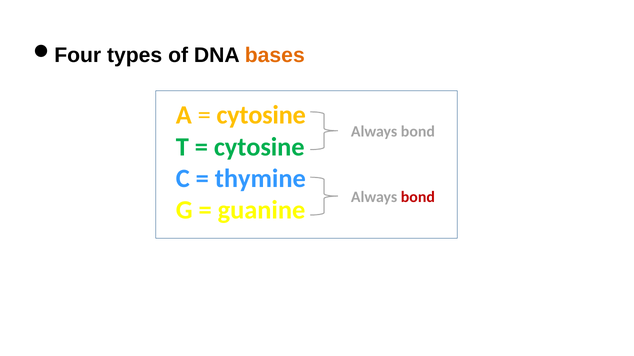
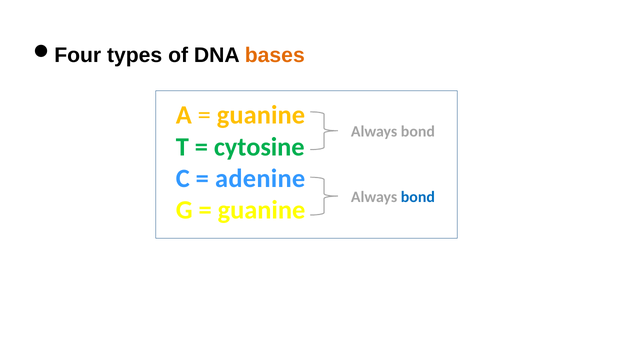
cytosine at (261, 115): cytosine -> guanine
thymine: thymine -> adenine
bond at (418, 197) colour: red -> blue
